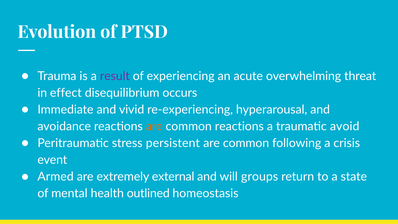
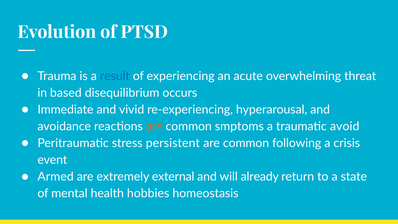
result colour: purple -> blue
effect: effect -> based
common reactions: reactions -> smptoms
groups: groups -> already
outlined: outlined -> hobbies
